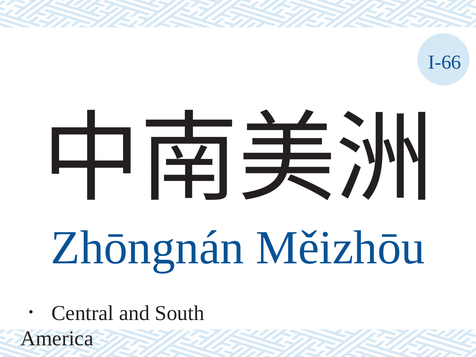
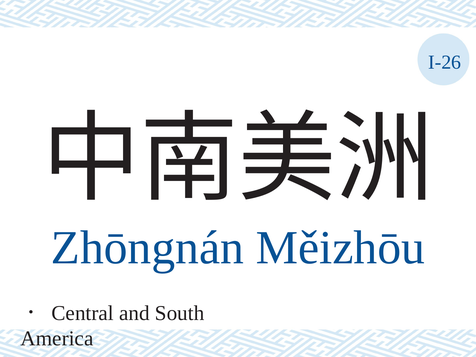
I-66: I-66 -> I-26
